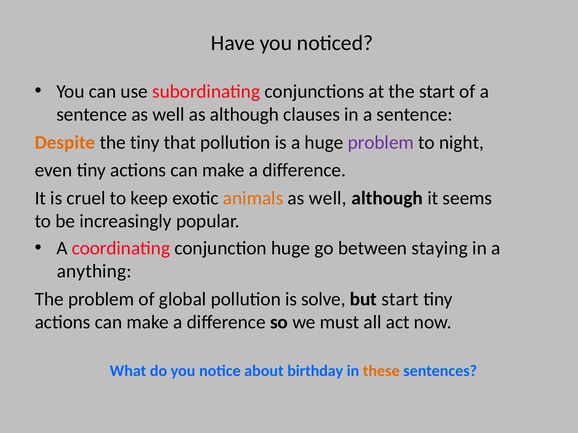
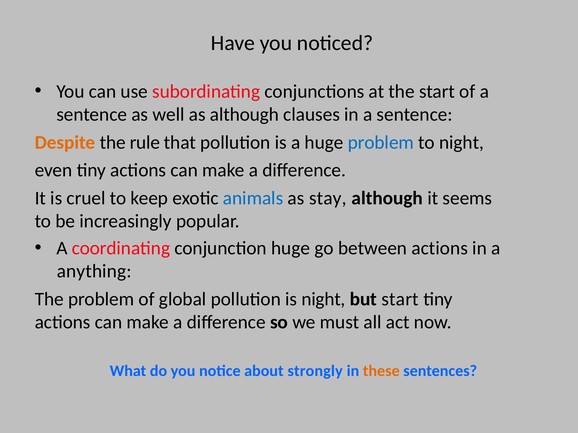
the tiny: tiny -> rule
problem at (381, 143) colour: purple -> blue
animals colour: orange -> blue
well at (328, 198): well -> stay
between staying: staying -> actions
is solve: solve -> night
birthday: birthday -> strongly
